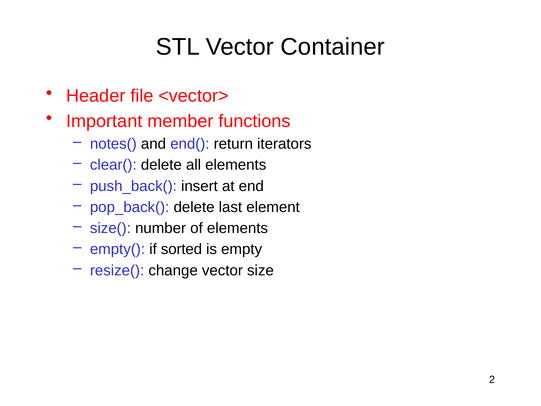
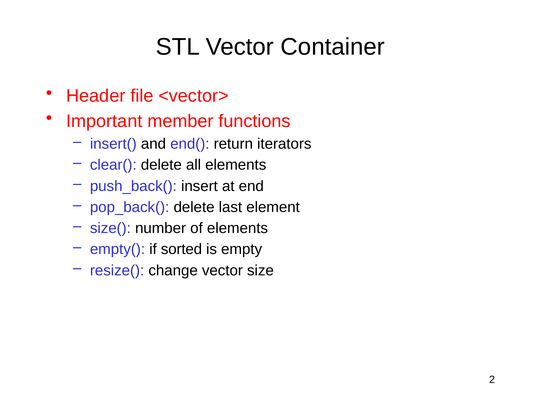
notes(: notes( -> insert(
